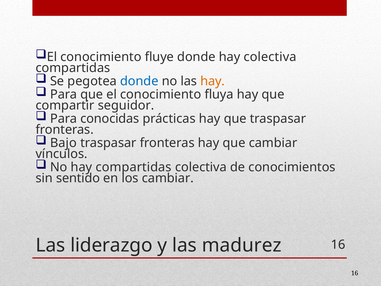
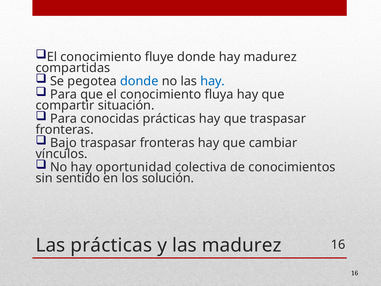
hay colectiva: colectiva -> madurez
hay at (213, 81) colour: orange -> blue
seguidor: seguidor -> situación
hay compartidas: compartidas -> oportunidad
los cambiar: cambiar -> solución
Las liderazgo: liderazgo -> prácticas
